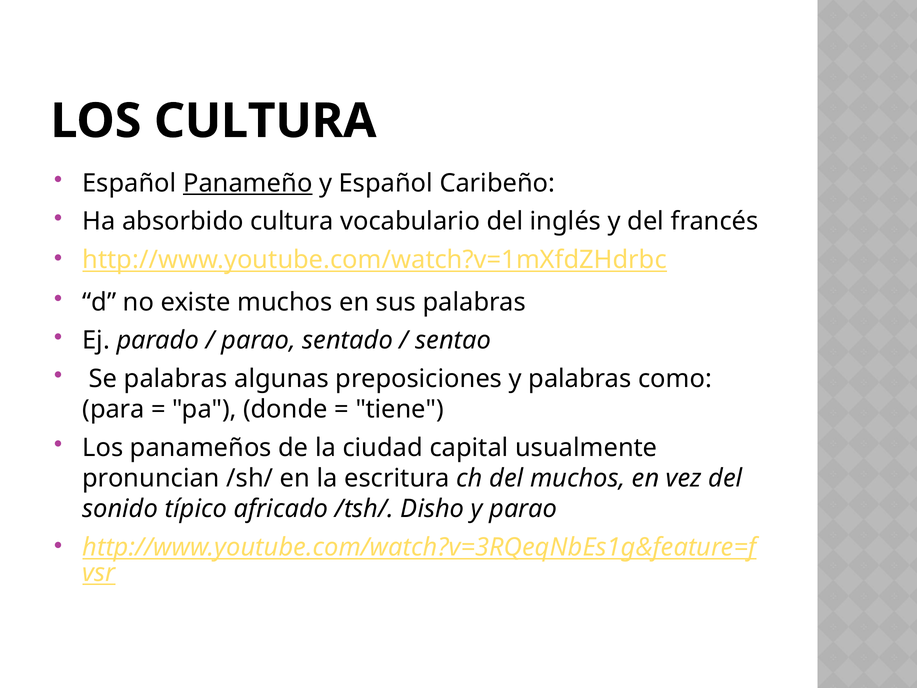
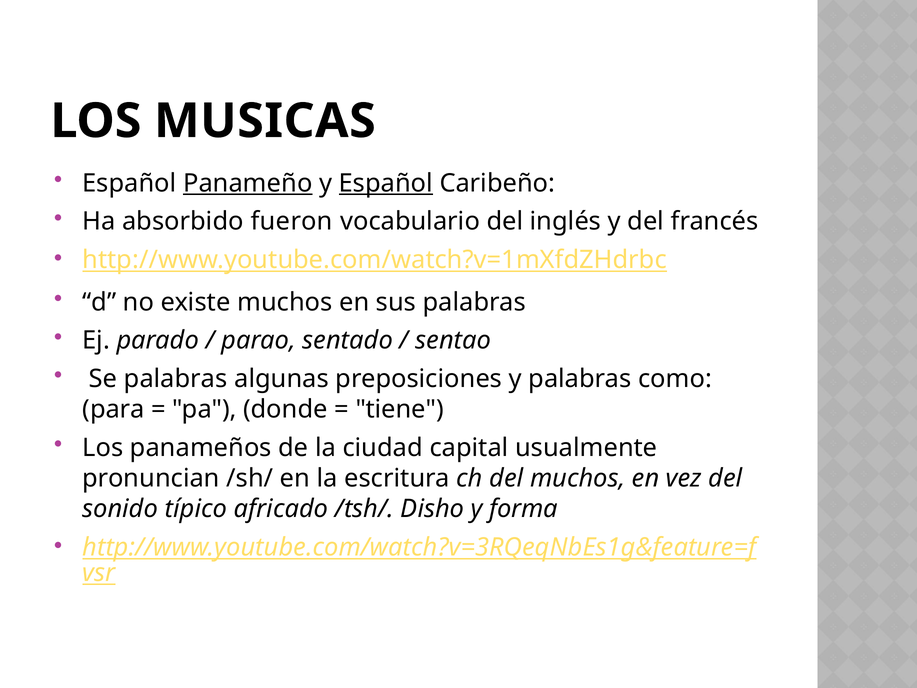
LOS CULTURA: CULTURA -> MUSICAS
Español at (386, 183) underline: none -> present
absorbido cultura: cultura -> fueron
y parao: parao -> forma
